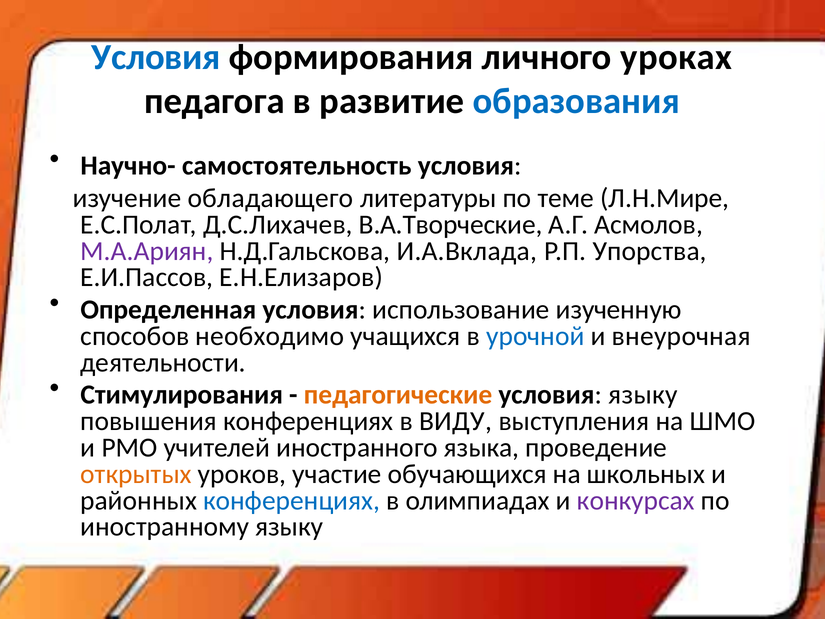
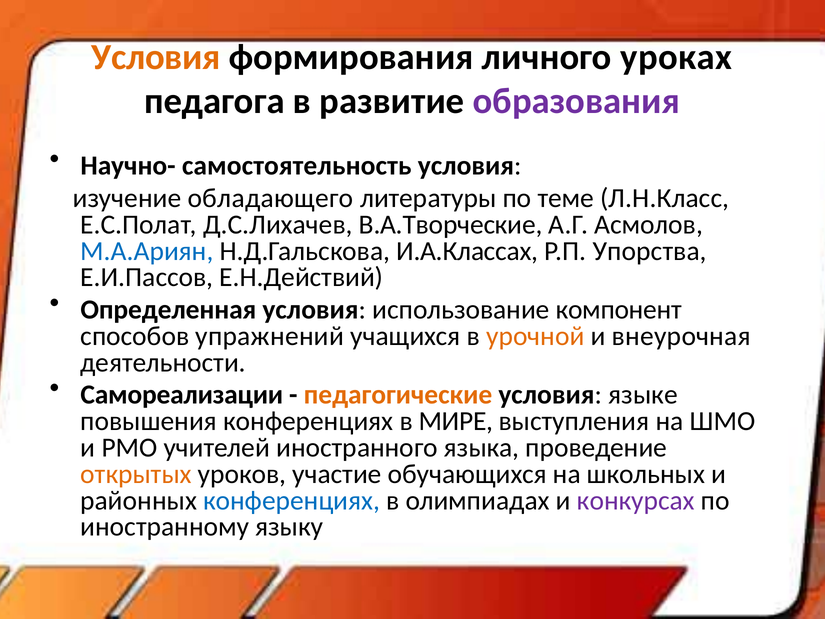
Условия at (156, 57) colour: blue -> orange
образования colour: blue -> purple
Л.Н.Мире: Л.Н.Мире -> Л.Н.Класс
М.А.Ариян colour: purple -> blue
И.А.Вклада: И.А.Вклада -> И.А.Классах
Е.Н.Елизаров: Е.Н.Елизаров -> Е.Н.Действий
изученную: изученную -> компонент
необходимо: необходимо -> упражнений
урочной colour: blue -> orange
Стимулирования: Стимулирования -> Самореализации
условия языку: языку -> языке
ВИДУ: ВИДУ -> МИРЕ
